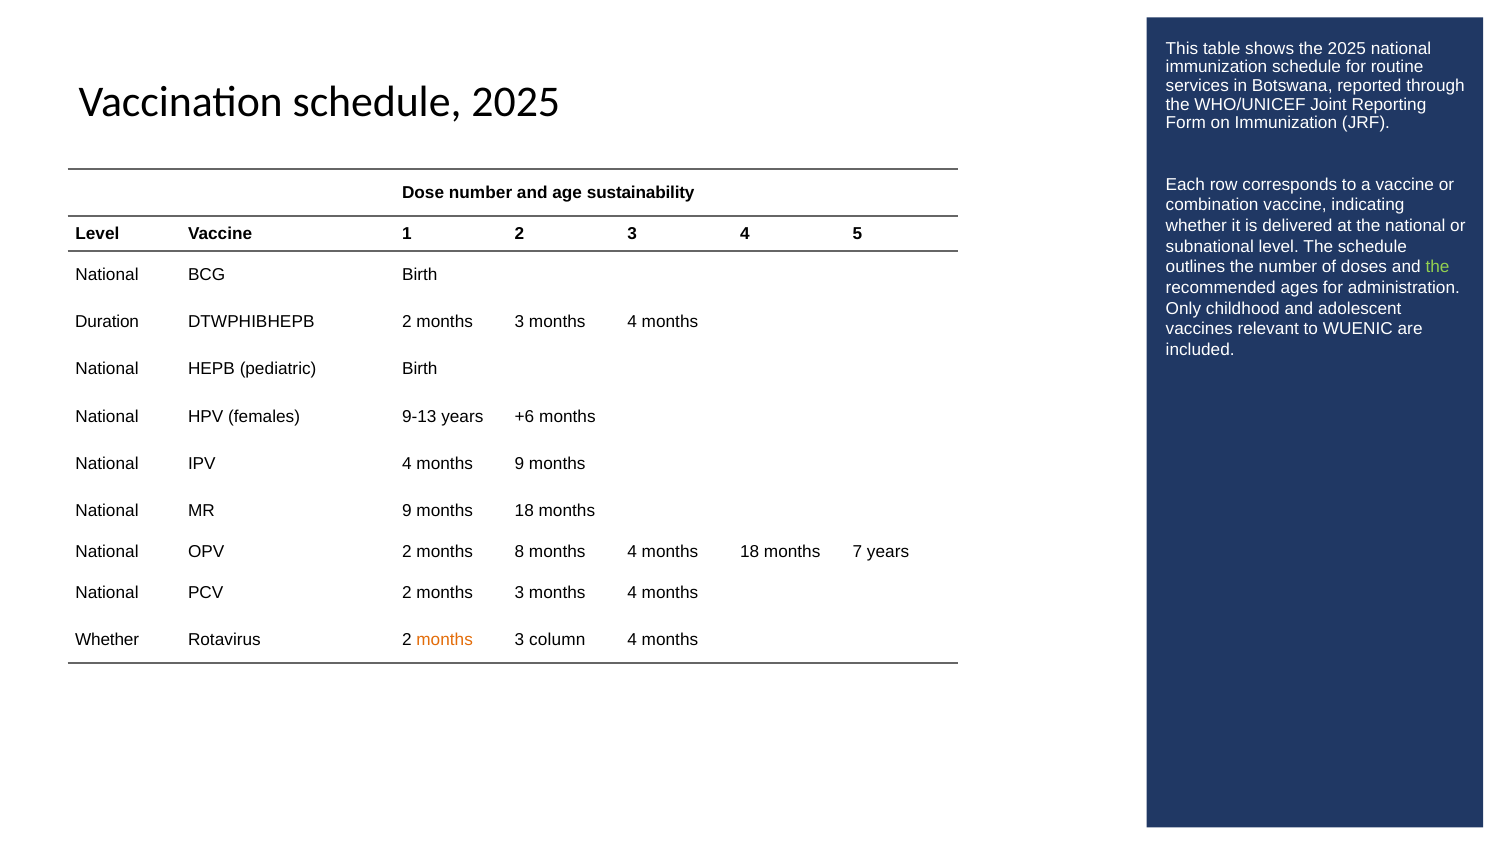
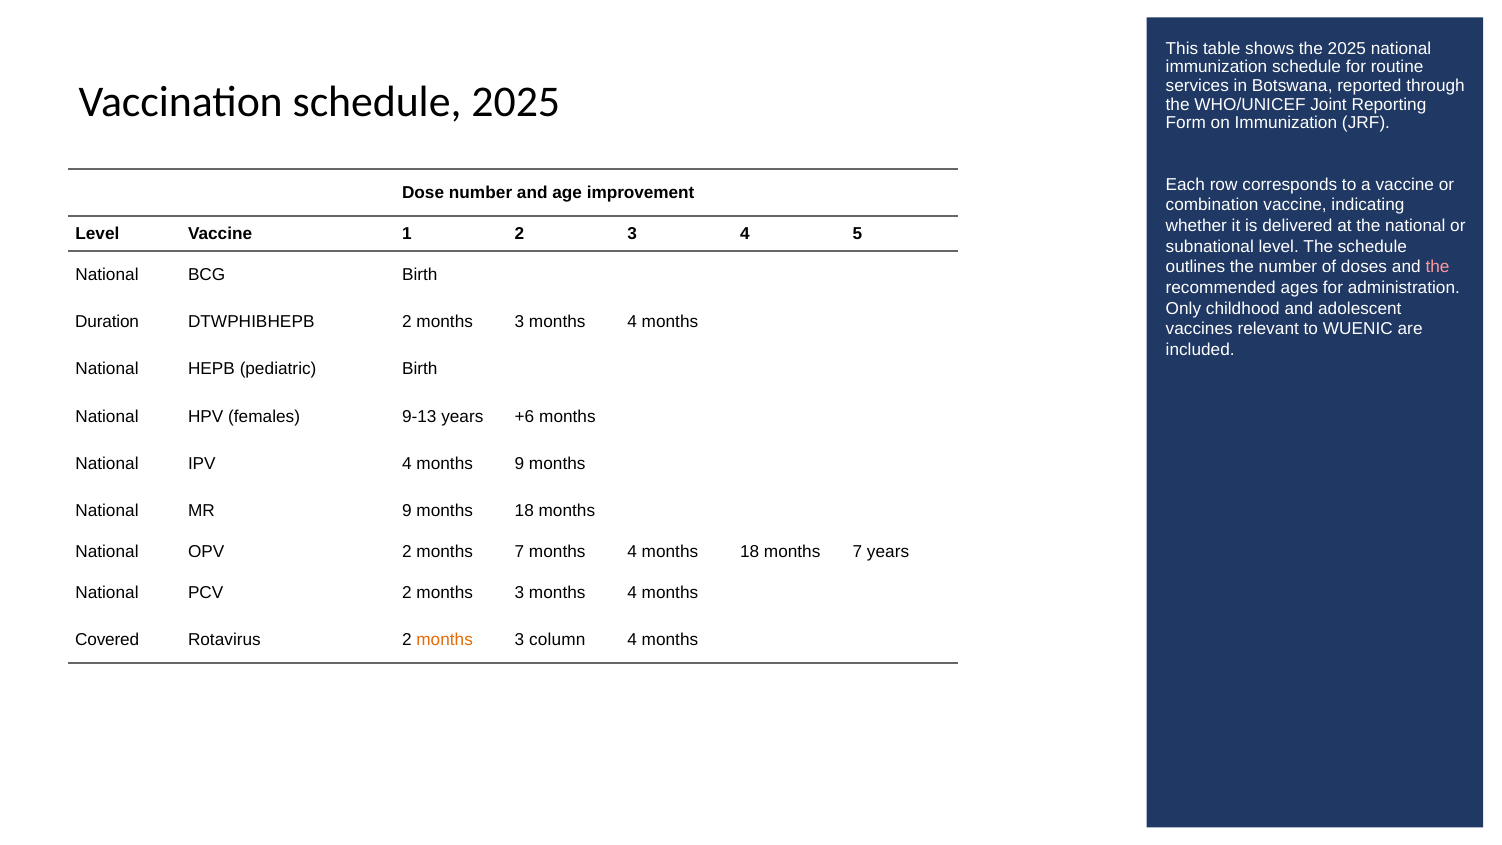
sustainability: sustainability -> improvement
the at (1437, 267) colour: light green -> pink
2 months 8: 8 -> 7
Whether at (107, 640): Whether -> Covered
